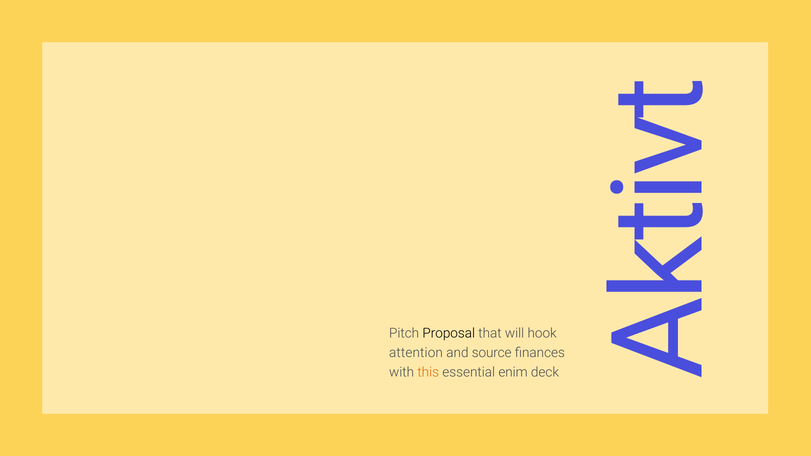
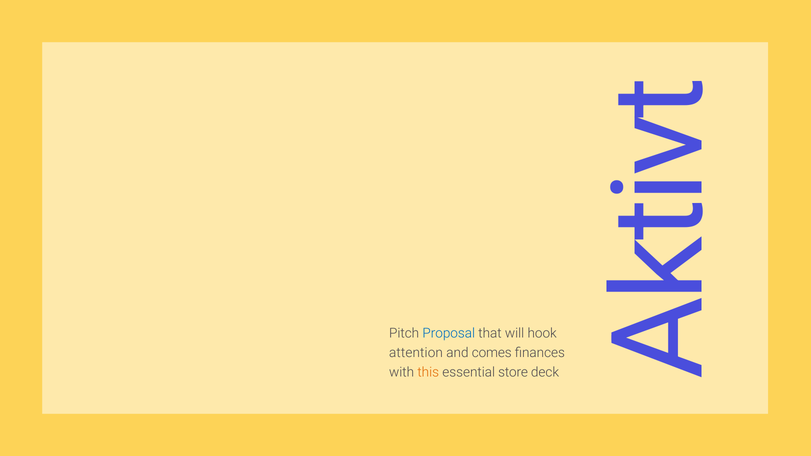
Proposal colour: black -> blue
source: source -> comes
enim: enim -> store
